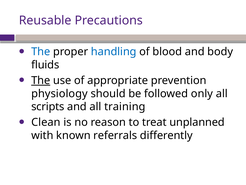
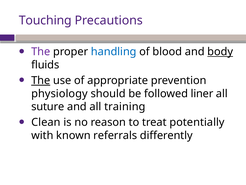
Reusable: Reusable -> Touching
The at (41, 52) colour: blue -> purple
body underline: none -> present
only: only -> liner
scripts: scripts -> suture
unplanned: unplanned -> potentially
